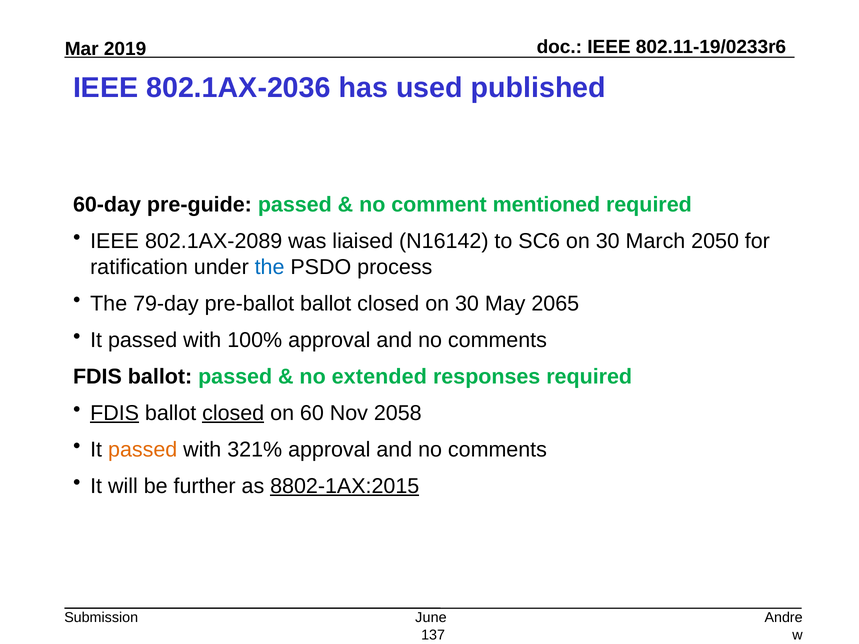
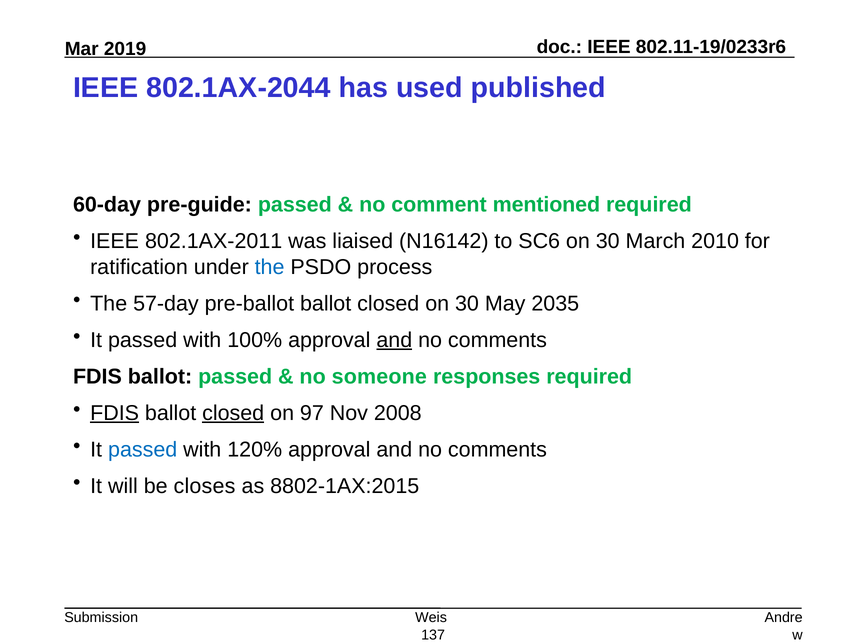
802.1AX-2036: 802.1AX-2036 -> 802.1AX-2044
802.1AX-2089: 802.1AX-2089 -> 802.1AX-2011
2050: 2050 -> 2010
79-day: 79-day -> 57-day
2065: 2065 -> 2035
and at (394, 340) underline: none -> present
extended: extended -> someone
60: 60 -> 97
2058: 2058 -> 2008
passed at (143, 450) colour: orange -> blue
321%: 321% -> 120%
further: further -> closes
8802-1AX:2015 underline: present -> none
June: June -> Weis
